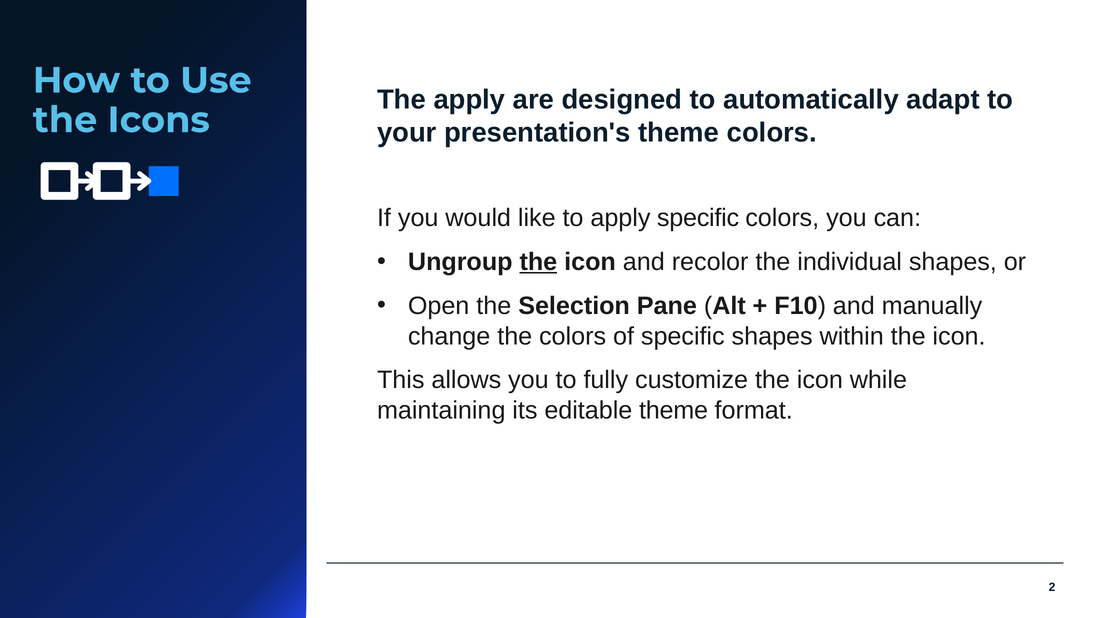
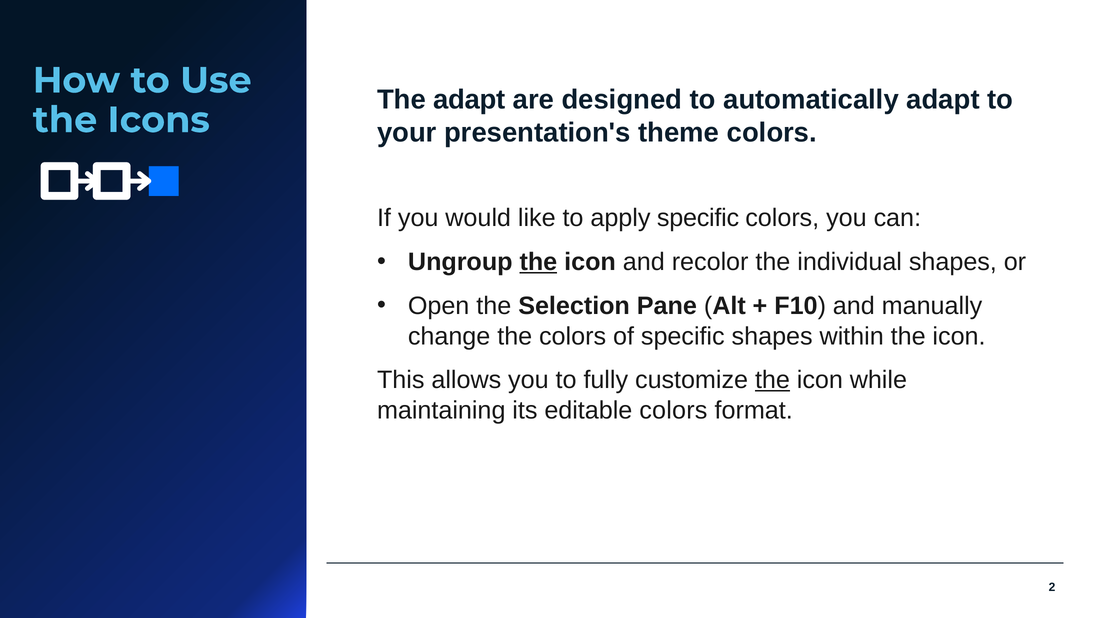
The apply: apply -> adapt
the at (772, 380) underline: none -> present
editable theme: theme -> colors
